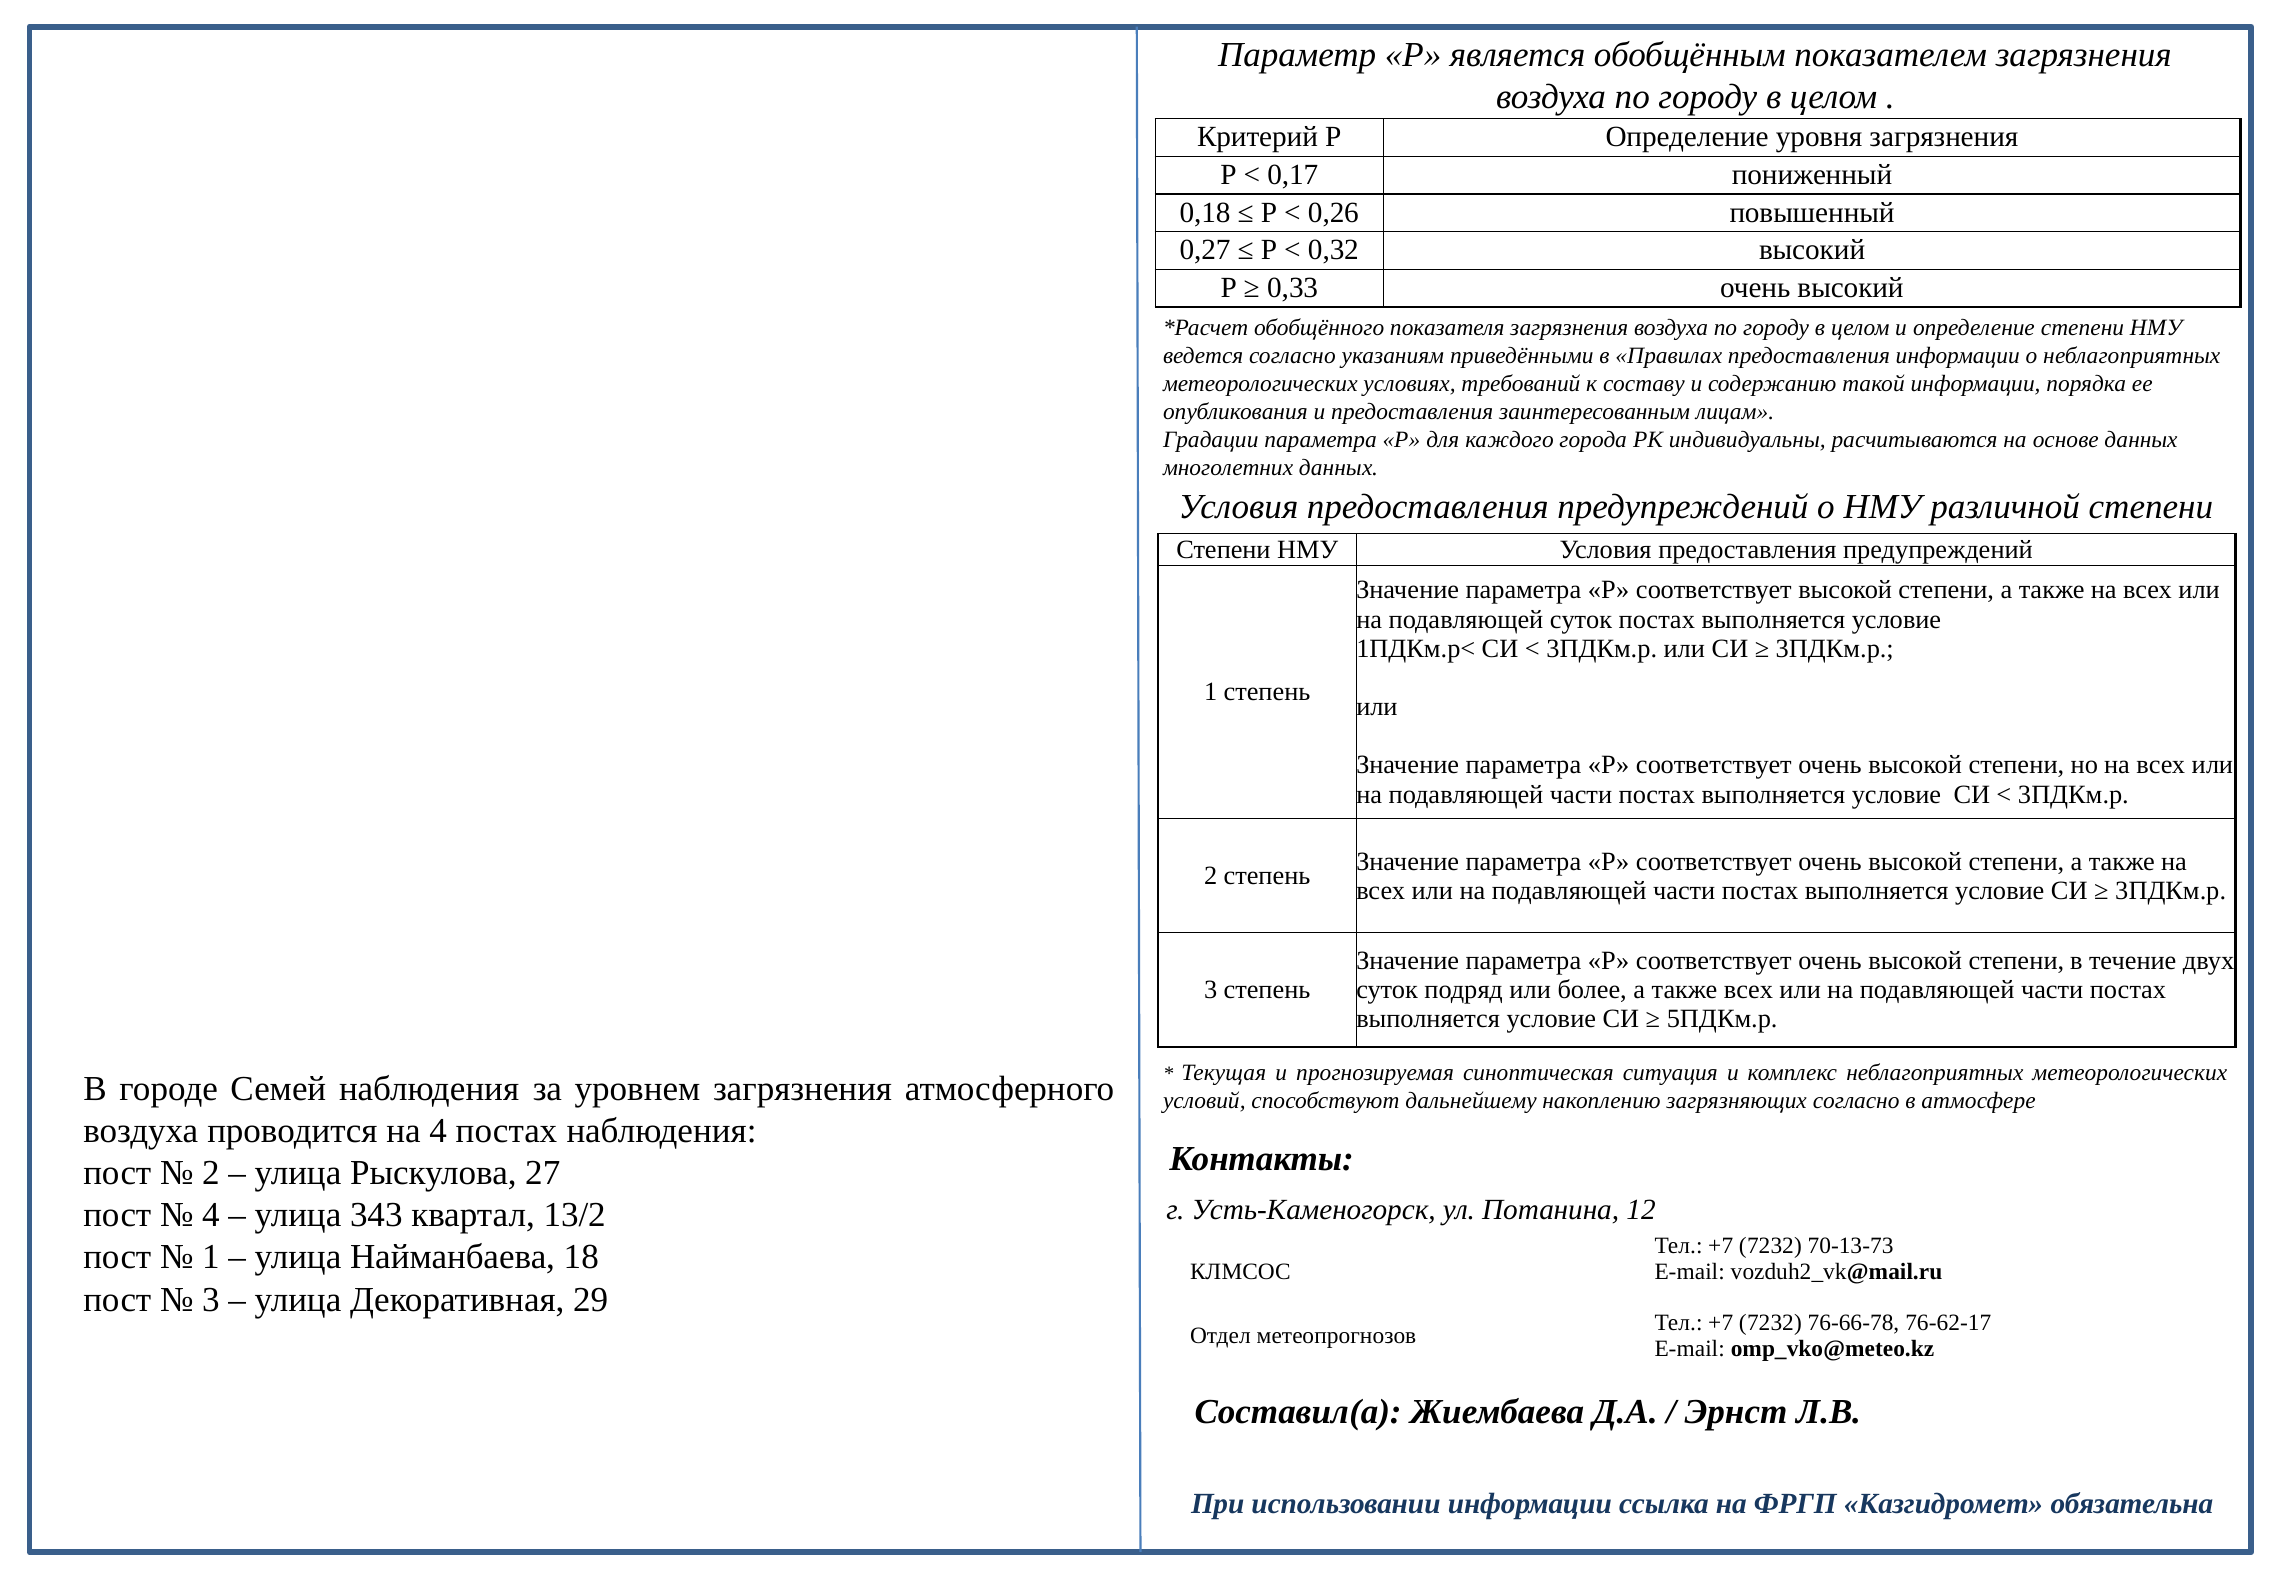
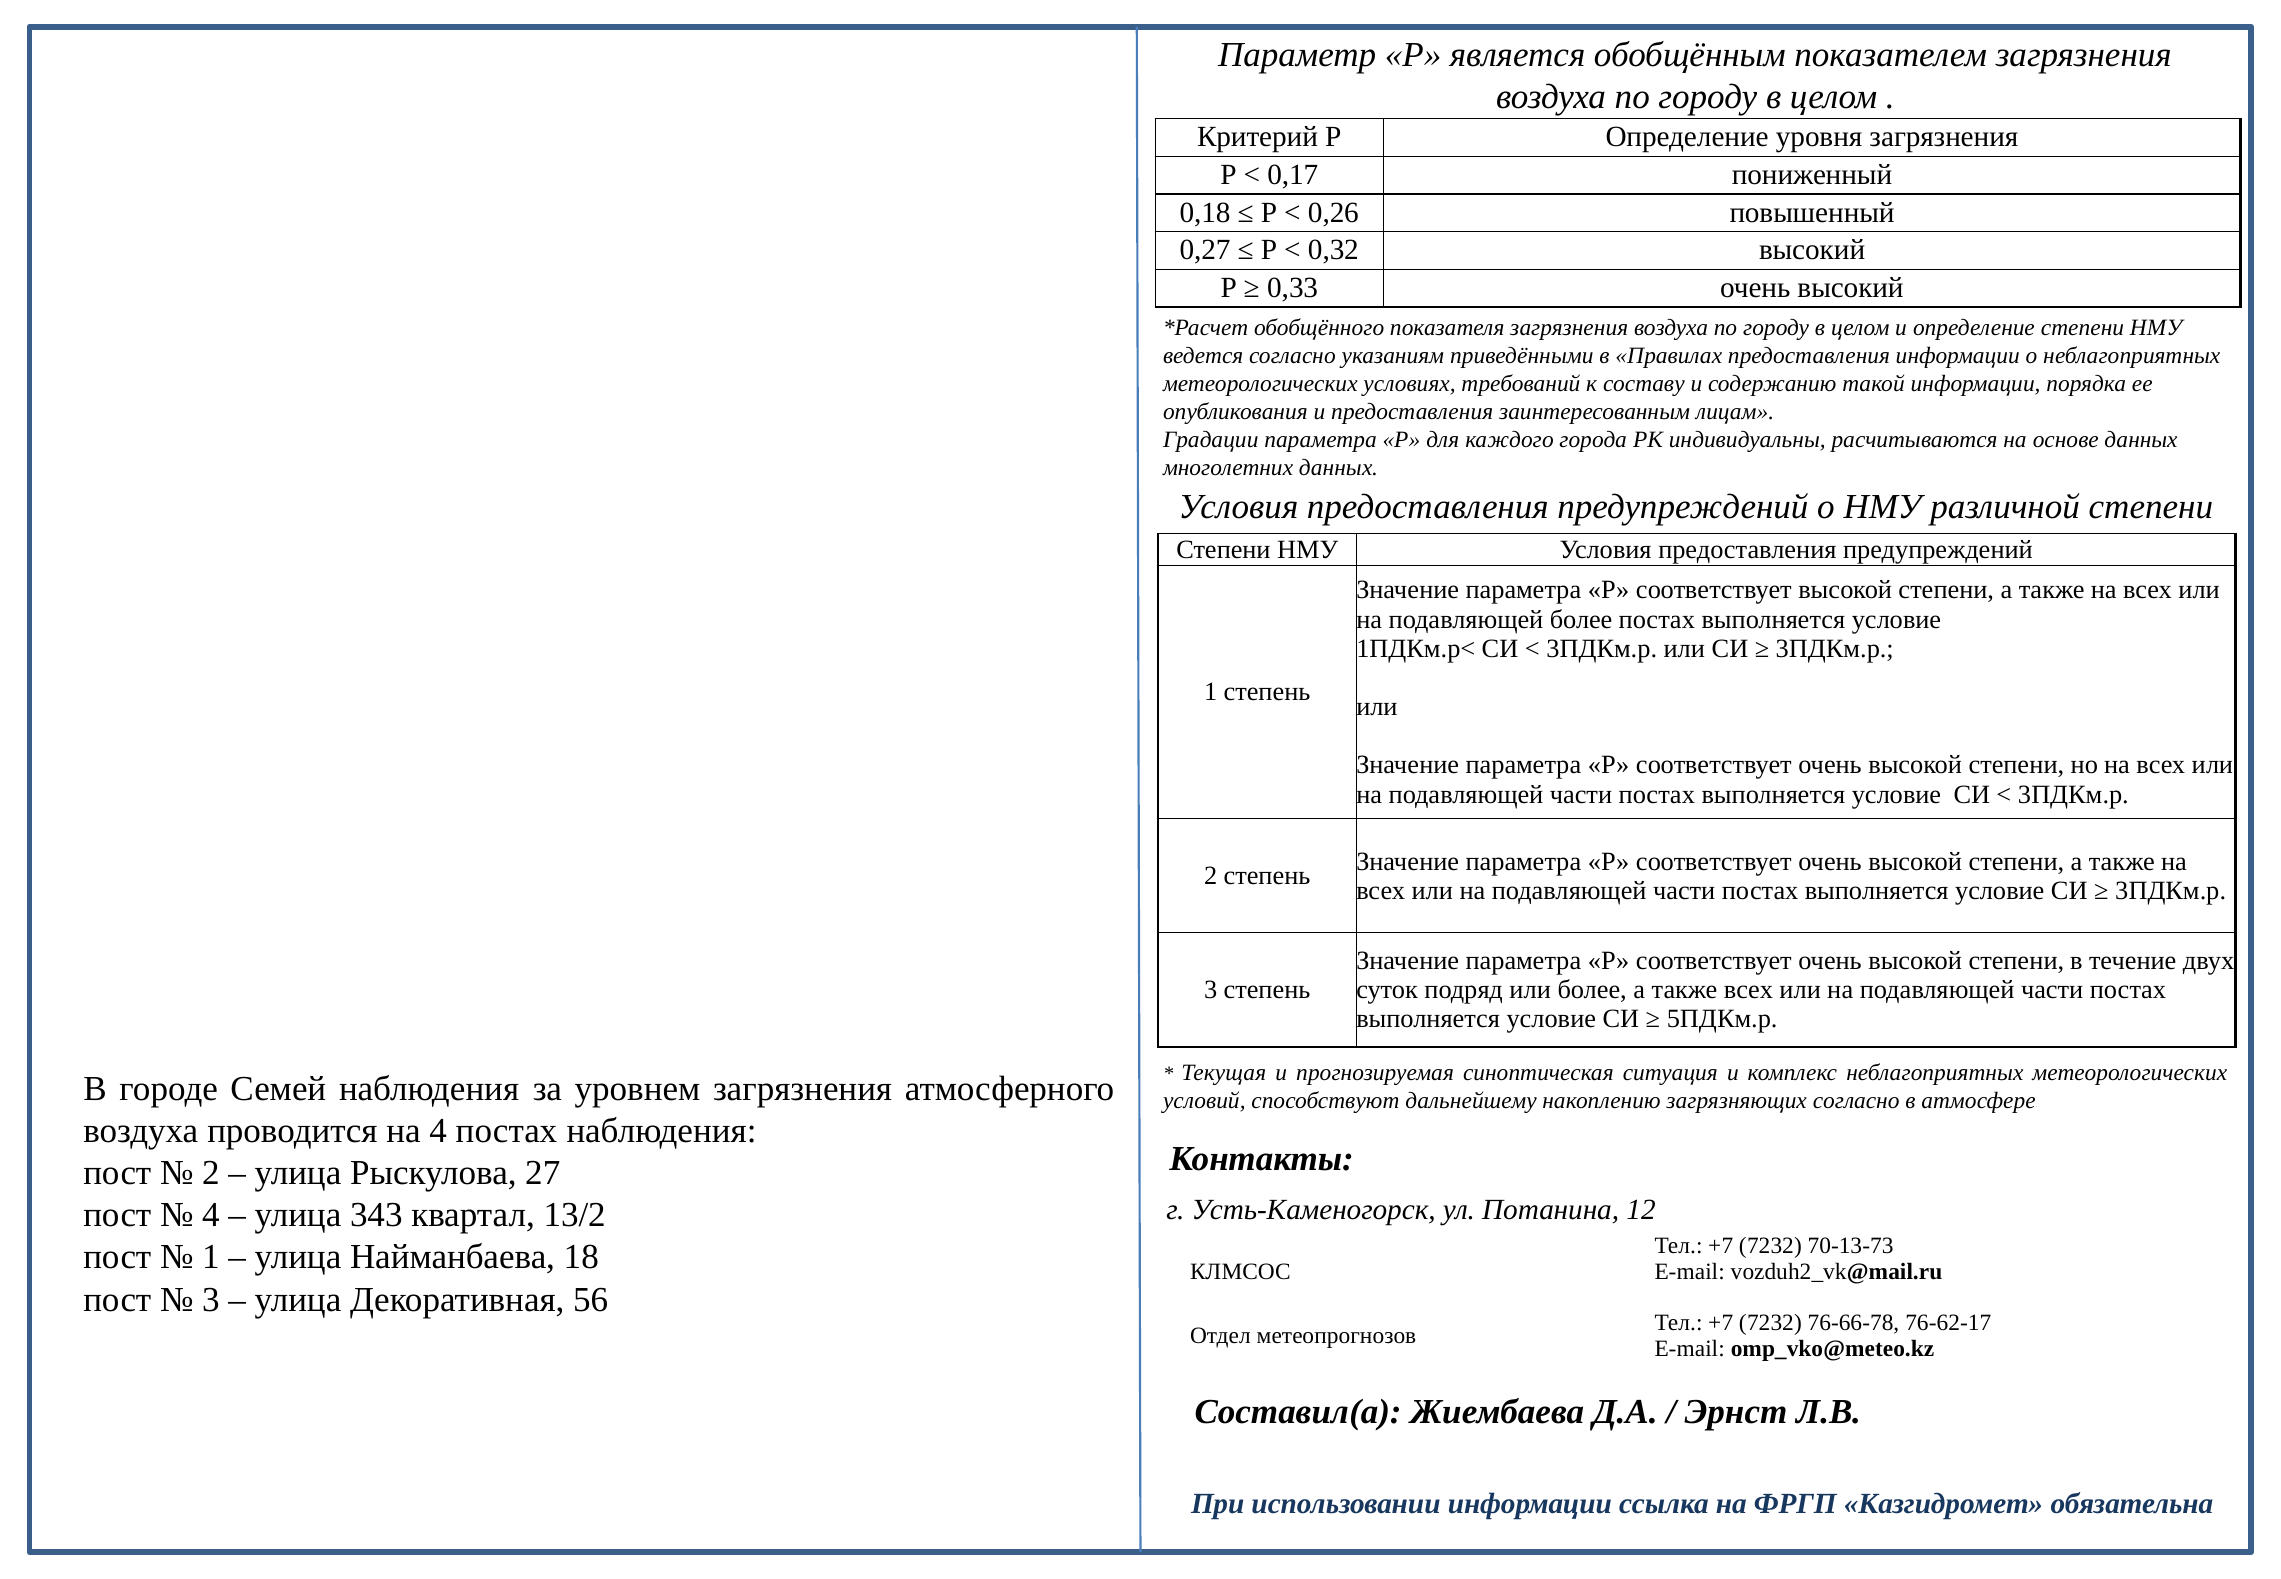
подавляющей суток: суток -> более
29: 29 -> 56
